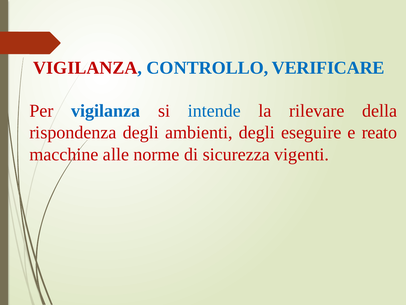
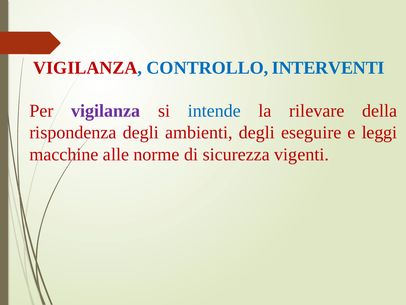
VERIFICARE: VERIFICARE -> INTERVENTI
vigilanza at (106, 111) colour: blue -> purple
reato: reato -> leggi
